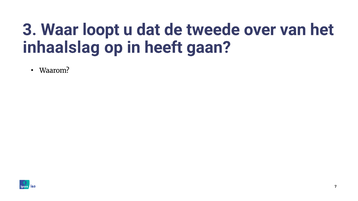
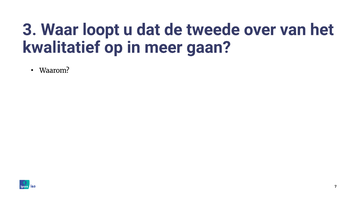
inhaalslag: inhaalslag -> kwalitatief
heeft: heeft -> meer
